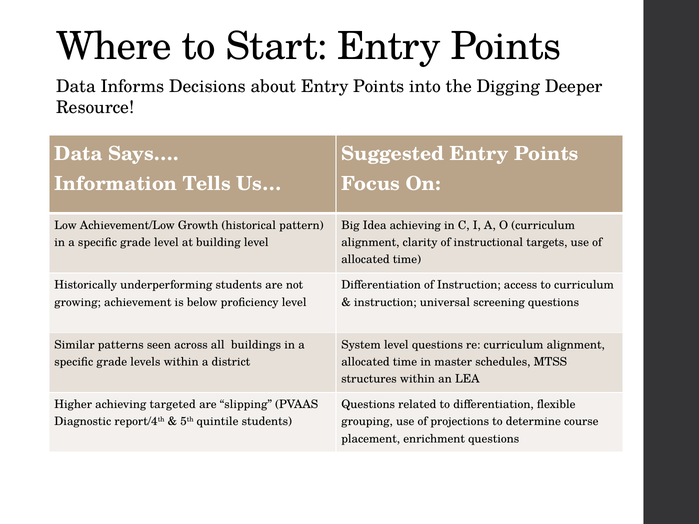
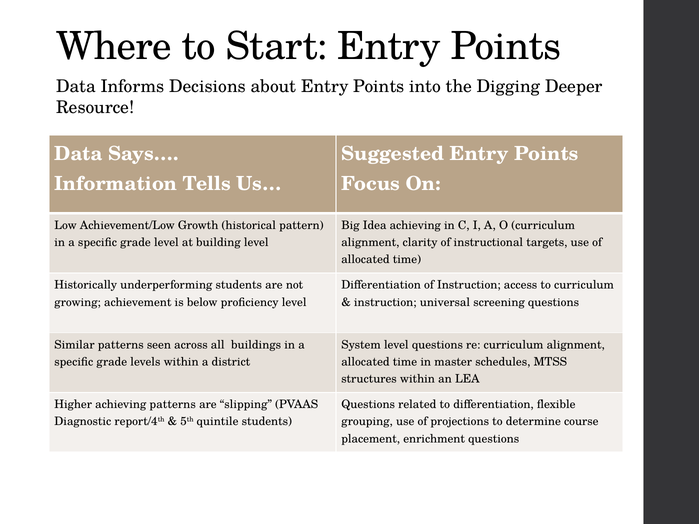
achieving targeted: targeted -> patterns
